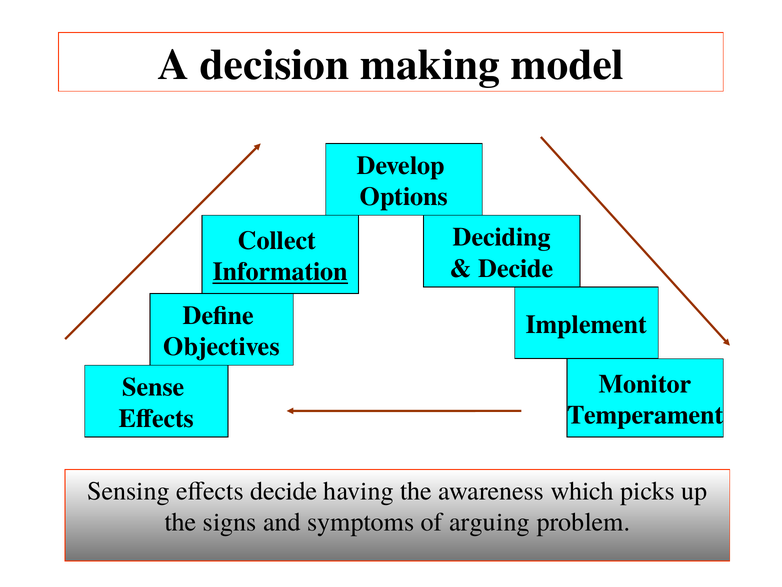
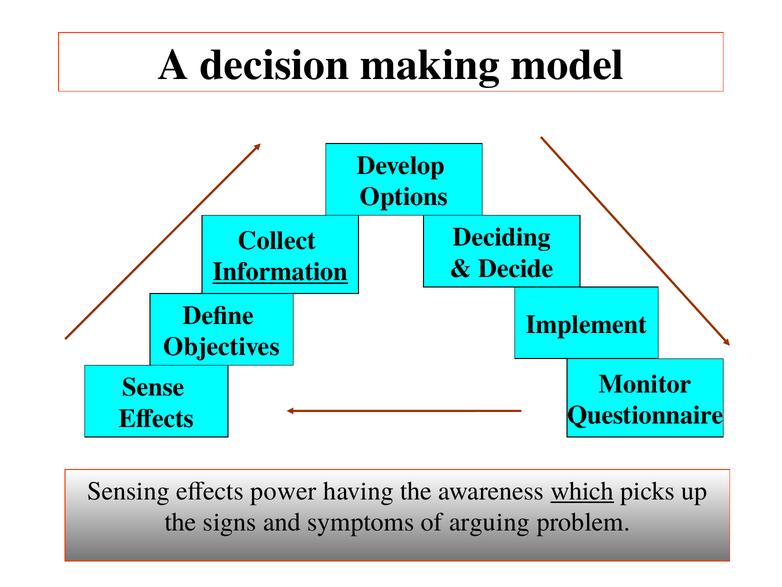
Temperament: Temperament -> Questionnaire
effects decide: decide -> power
which underline: none -> present
